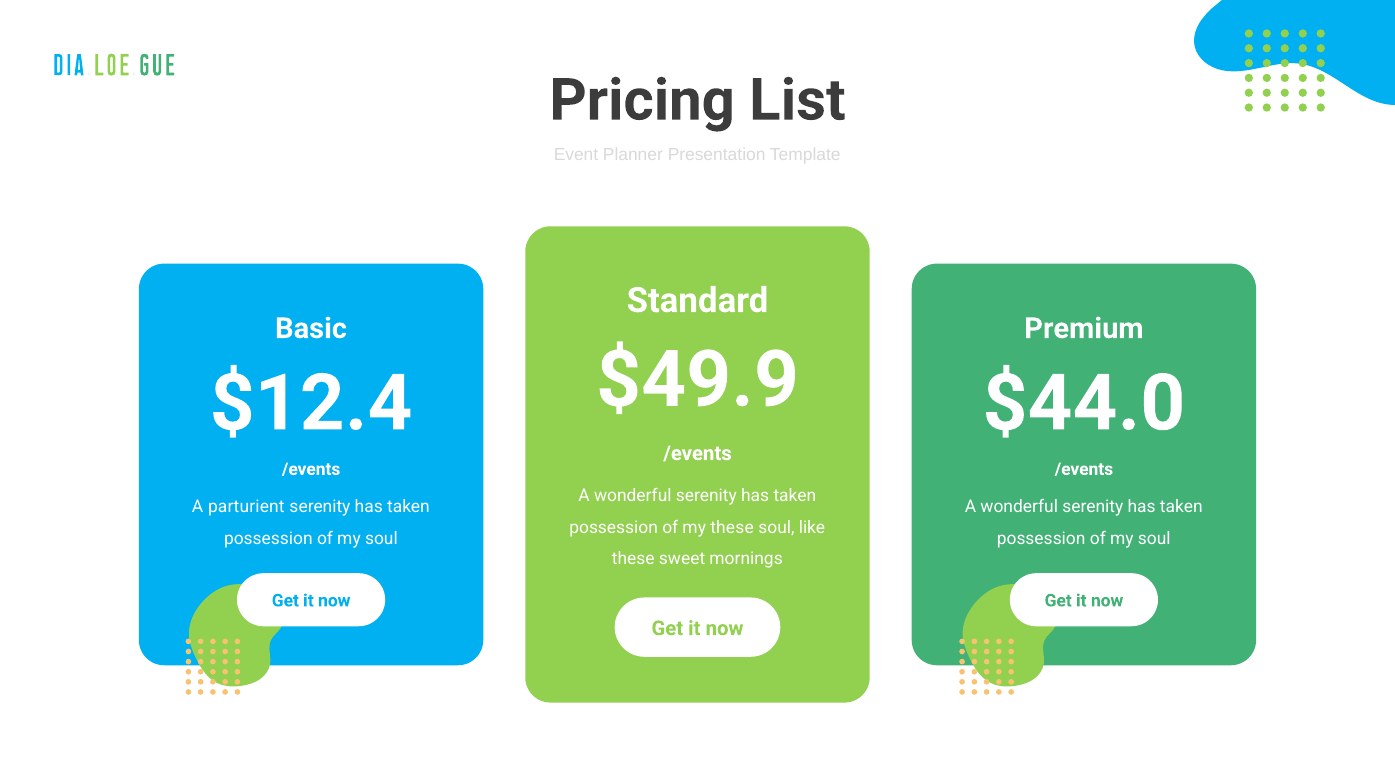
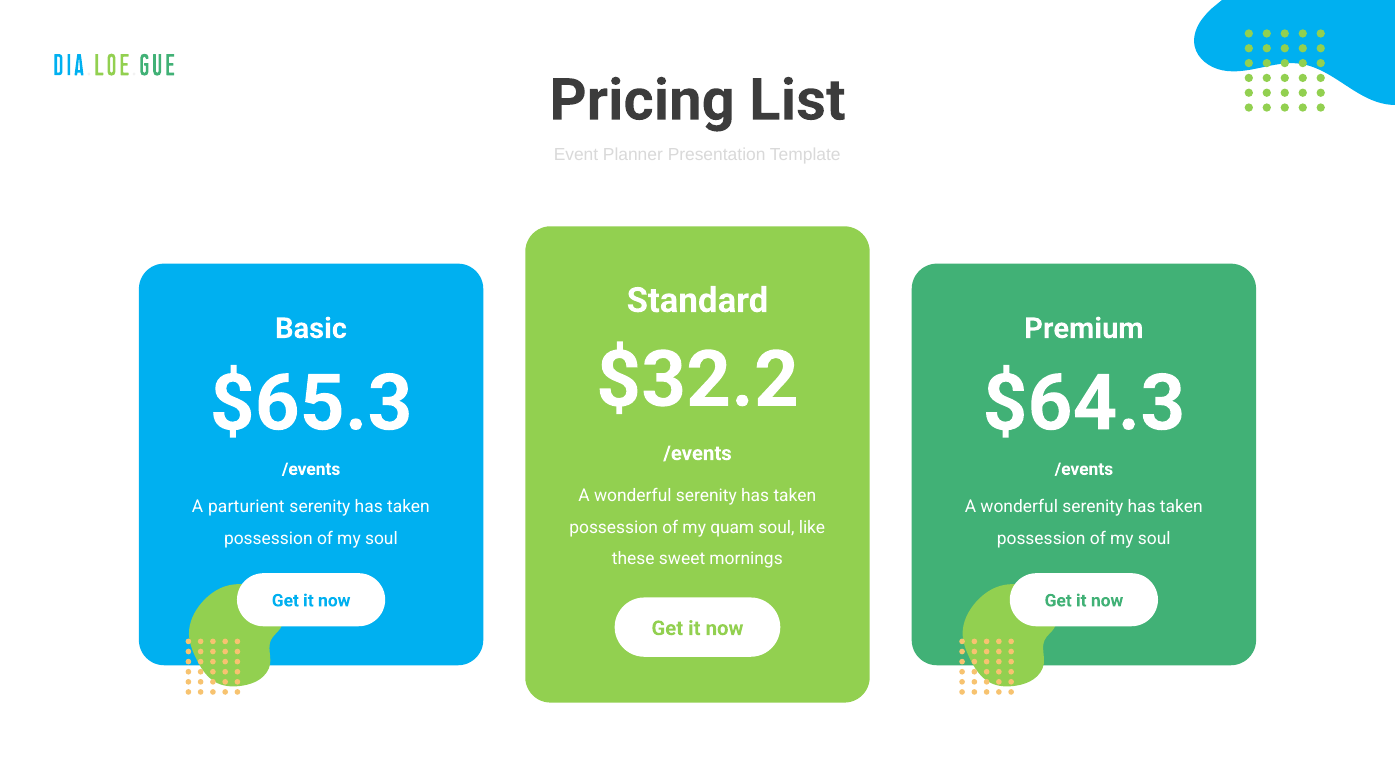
$49.9: $49.9 -> $32.2
$12.4: $12.4 -> $65.3
$44.0: $44.0 -> $64.3
my these: these -> quam
